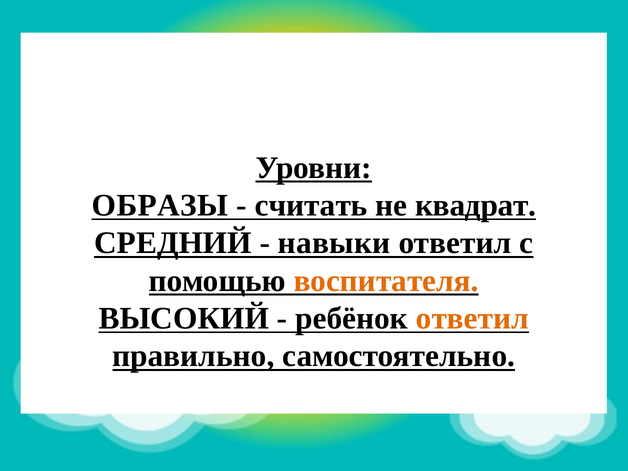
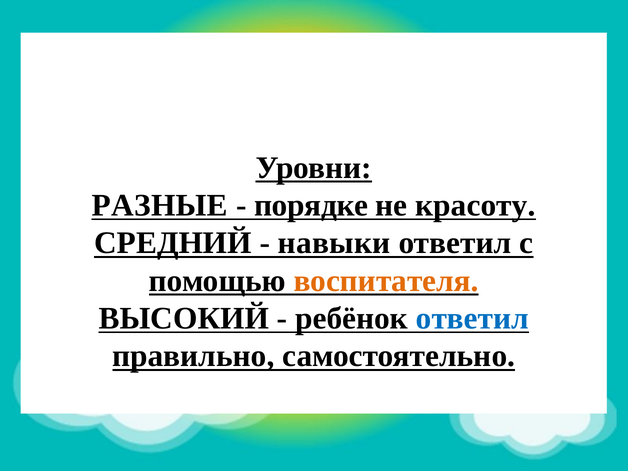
ОБРАЗЫ: ОБРАЗЫ -> РАЗНЫЕ
считать: считать -> порядке
квадрат: квадрат -> красоту
ответил at (472, 318) colour: orange -> blue
